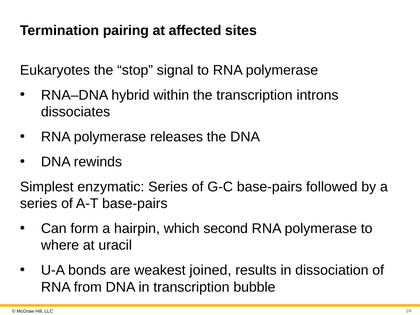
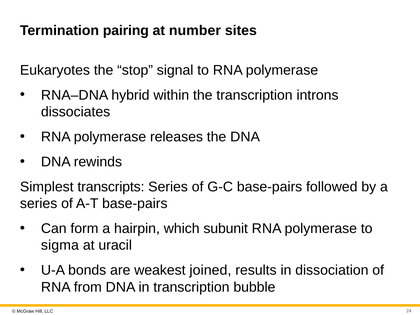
affected: affected -> number
enzymatic: enzymatic -> transcripts
second: second -> subunit
where: where -> sigma
